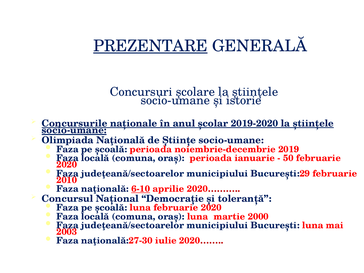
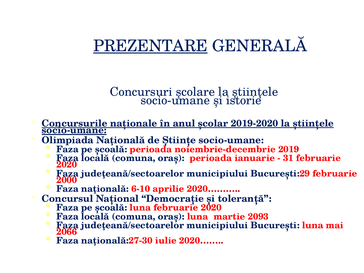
50: 50 -> 31
2010: 2010 -> 2000
6-10 underline: present -> none
2000: 2000 -> 2093
2003: 2003 -> 2066
